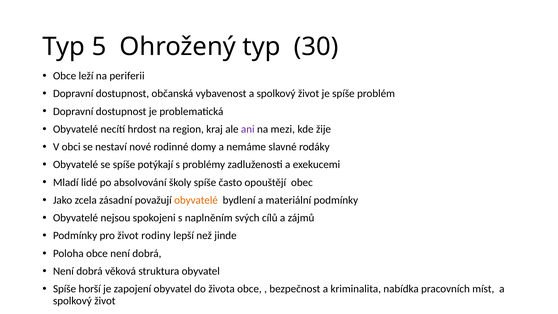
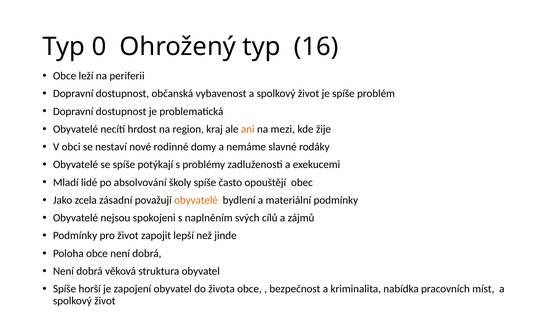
5: 5 -> 0
30: 30 -> 16
ani colour: purple -> orange
rodiny: rodiny -> zapojit
